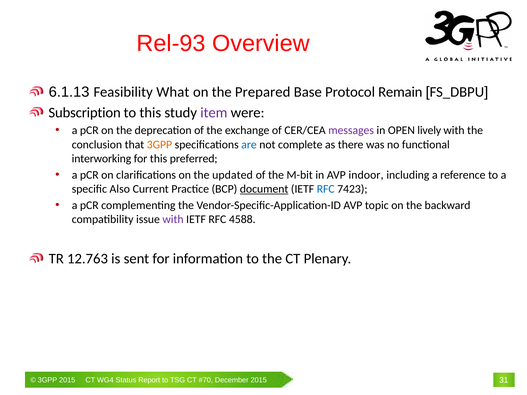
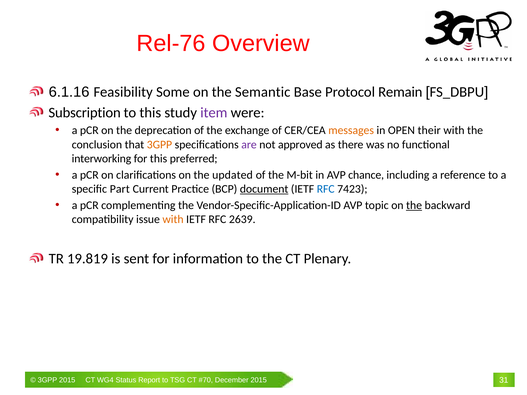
Rel-93: Rel-93 -> Rel-76
6.1.13: 6.1.13 -> 6.1.16
What: What -> Some
Prepared: Prepared -> Semantic
messages colour: purple -> orange
lively: lively -> their
are colour: blue -> purple
complete: complete -> approved
indoor: indoor -> chance
Also: Also -> Part
the at (414, 205) underline: none -> present
with at (173, 220) colour: purple -> orange
4588: 4588 -> 2639
12.763: 12.763 -> 19.819
